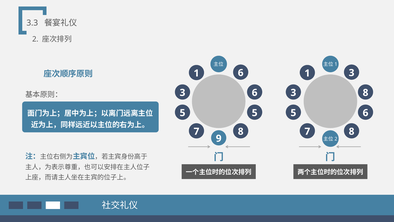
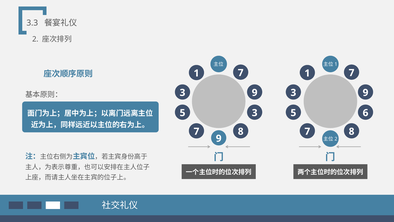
6 at (241, 73): 6 -> 7
3 at (352, 73): 3 -> 7
6 at (255, 93): 6 -> 9
8 at (366, 93): 8 -> 9
5 5: 5 -> 3
